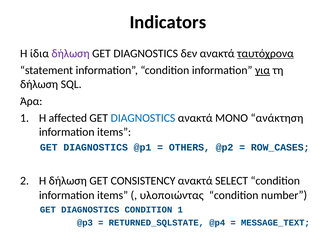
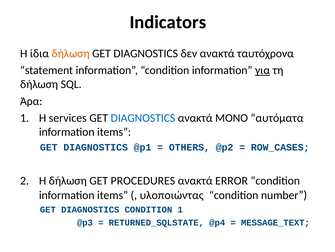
δήλωση at (71, 53) colour: purple -> orange
ταυτόχρονα underline: present -> none
affected: affected -> services
ανάκτηση: ανάκτηση -> αυτόματα
CONSISTENCY: CONSISTENCY -> PROCEDURES
SELECT: SELECT -> ERROR
